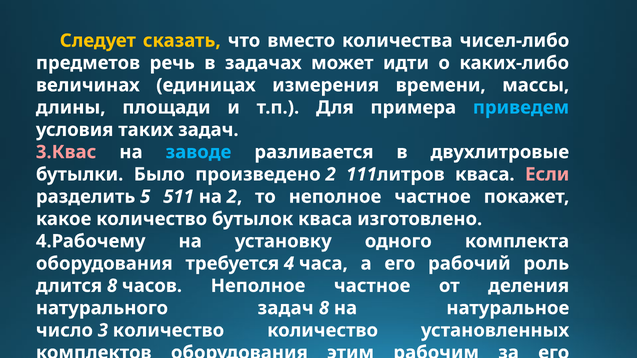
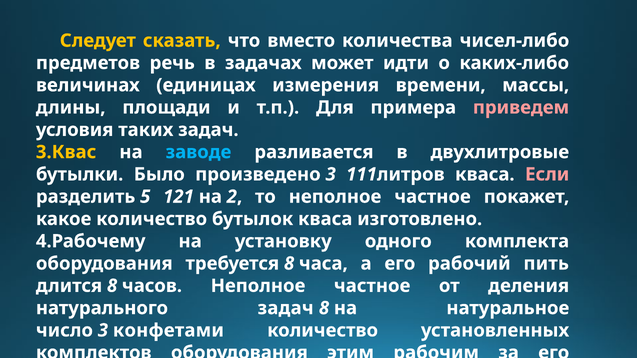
приведем colour: light blue -> pink
3.Квас colour: pink -> yellow
произведено 2: 2 -> 3
511: 511 -> 121
требуется 4: 4 -> 8
роль: роль -> пить
3 количество: количество -> конфетами
